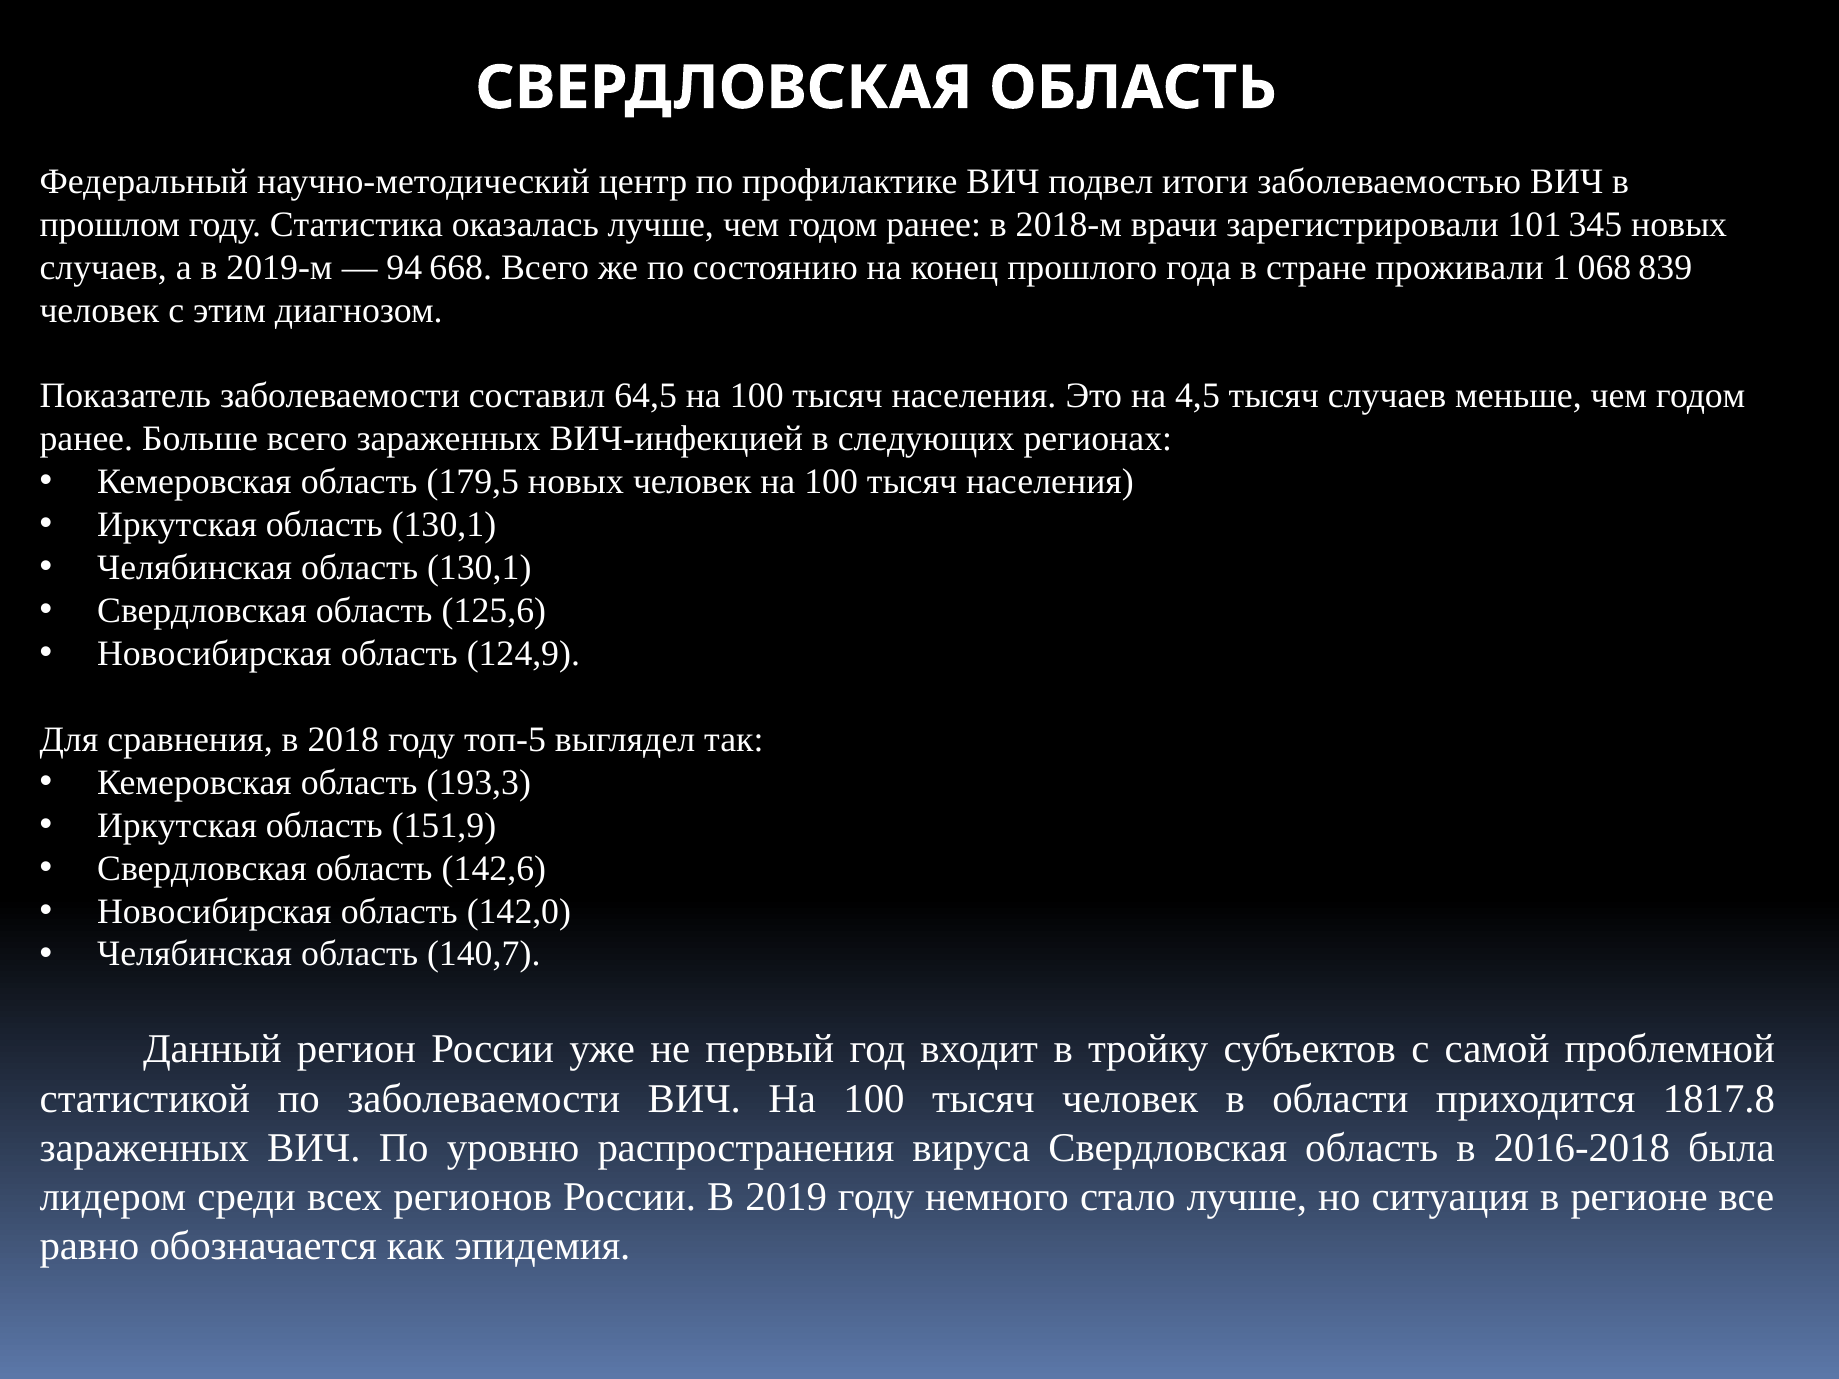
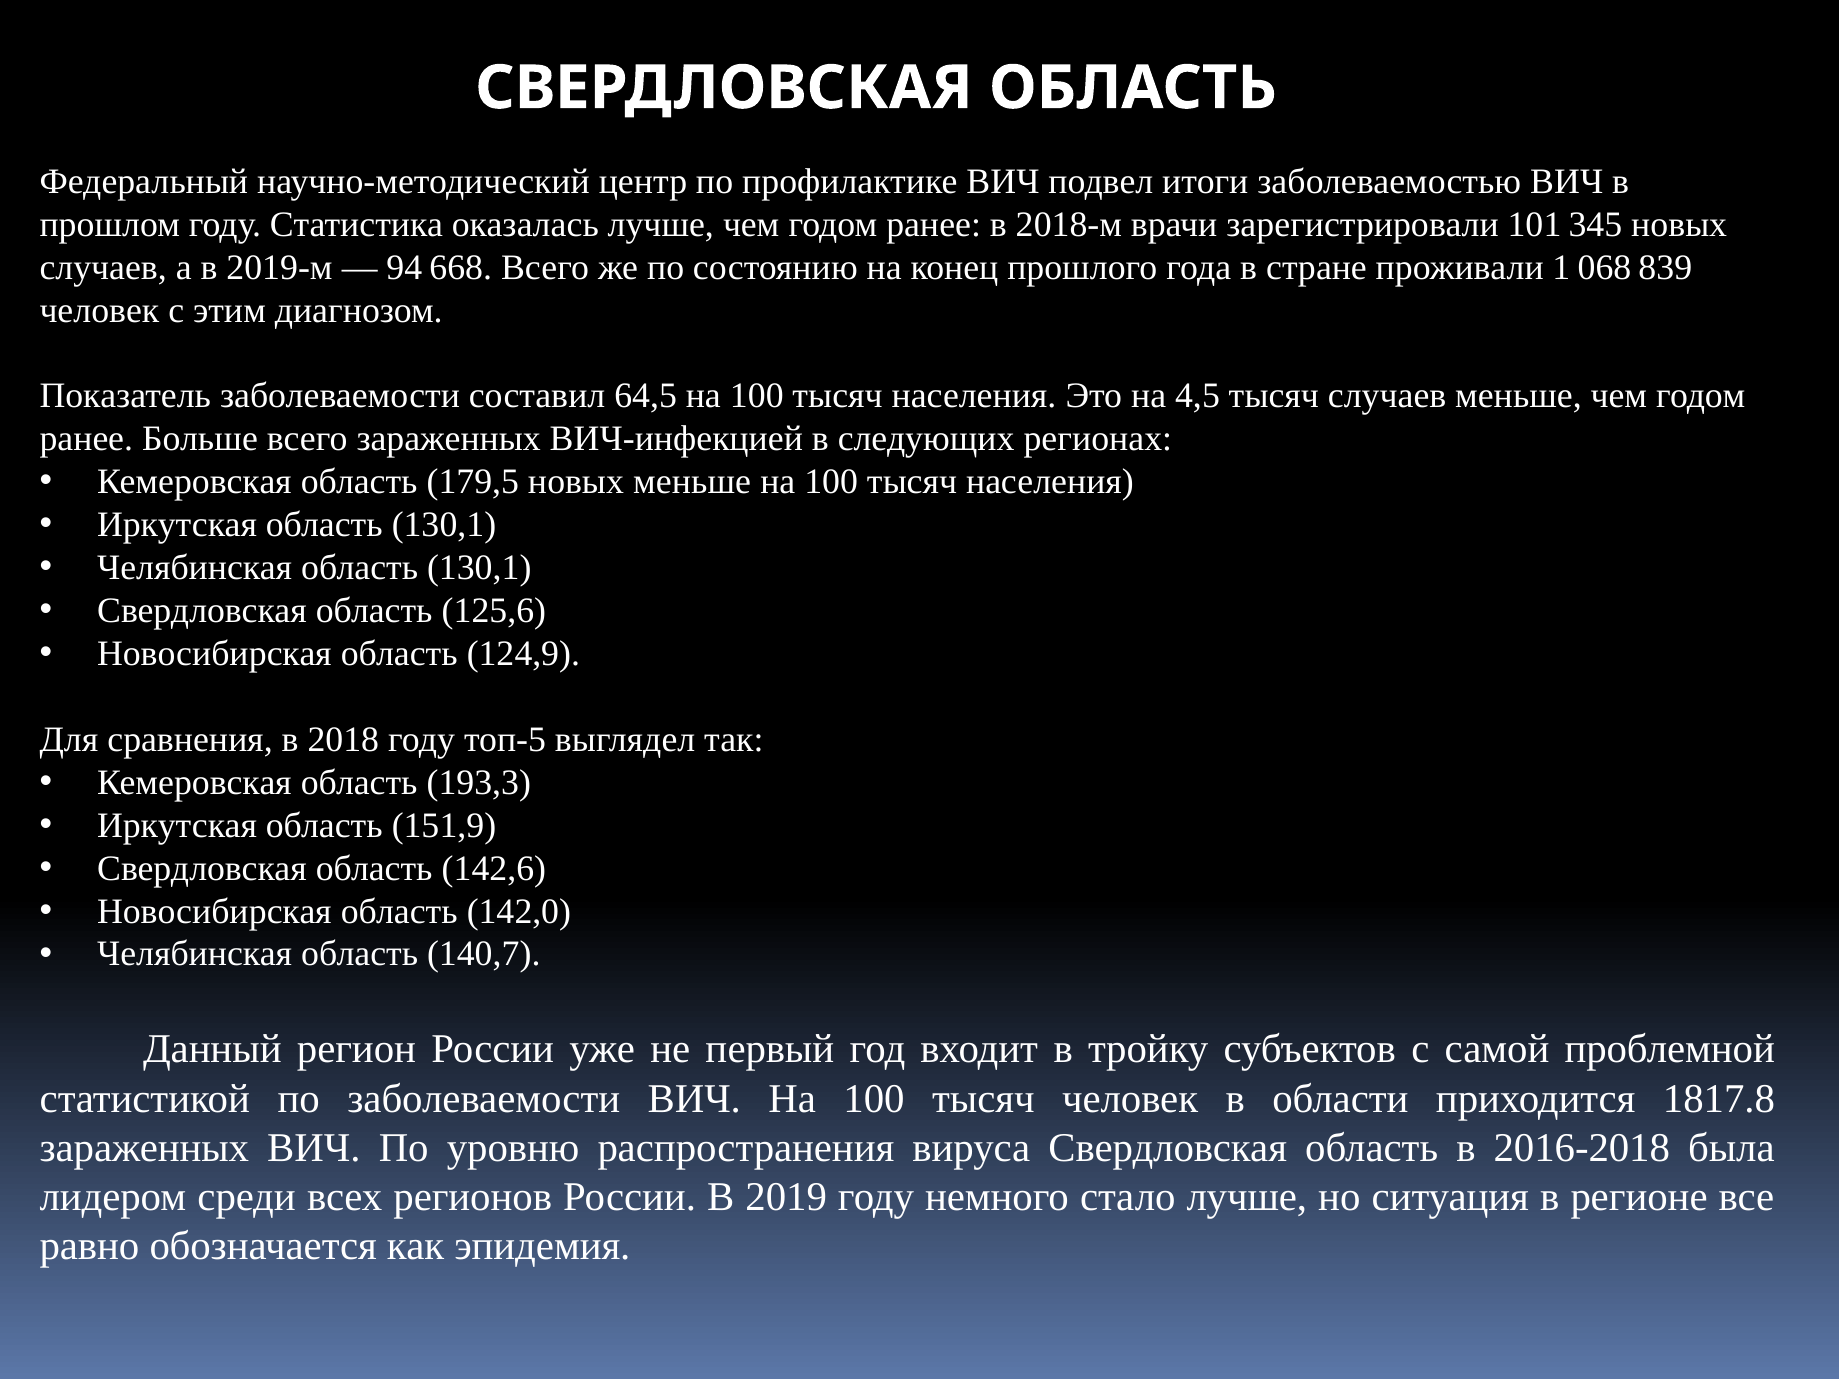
новых человек: человек -> меньше
